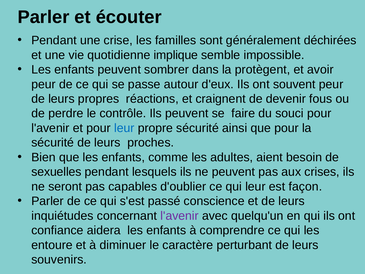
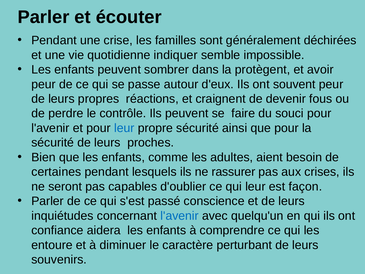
implique: implique -> indiquer
sexuelles: sexuelles -> certaines
ne peuvent: peuvent -> rassurer
l'avenir at (180, 216) colour: purple -> blue
